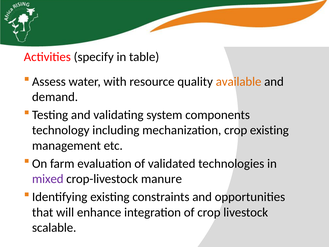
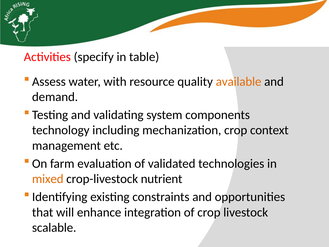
crop existing: existing -> context
mixed colour: purple -> orange
manure: manure -> nutrient
